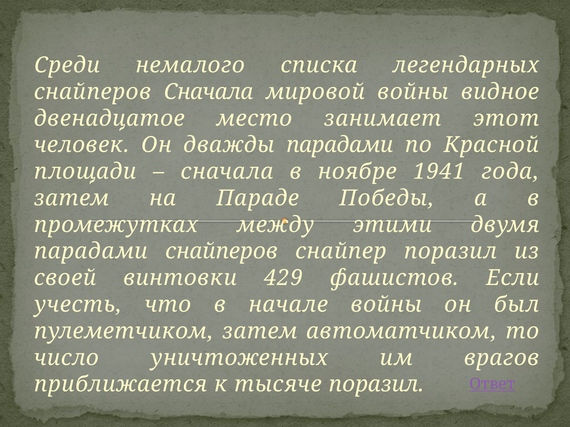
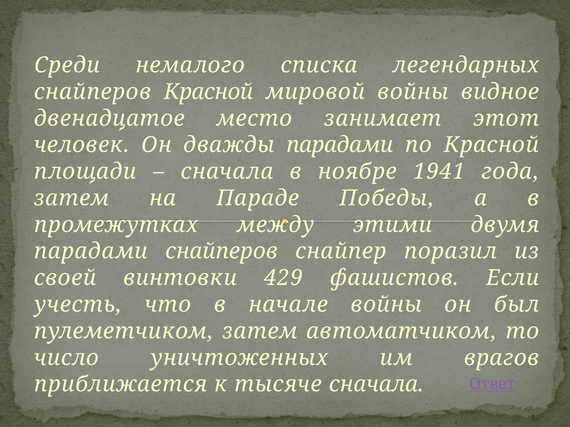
снайперов Сначала: Сначала -> Красной
тысяче поразил: поразил -> сначала
